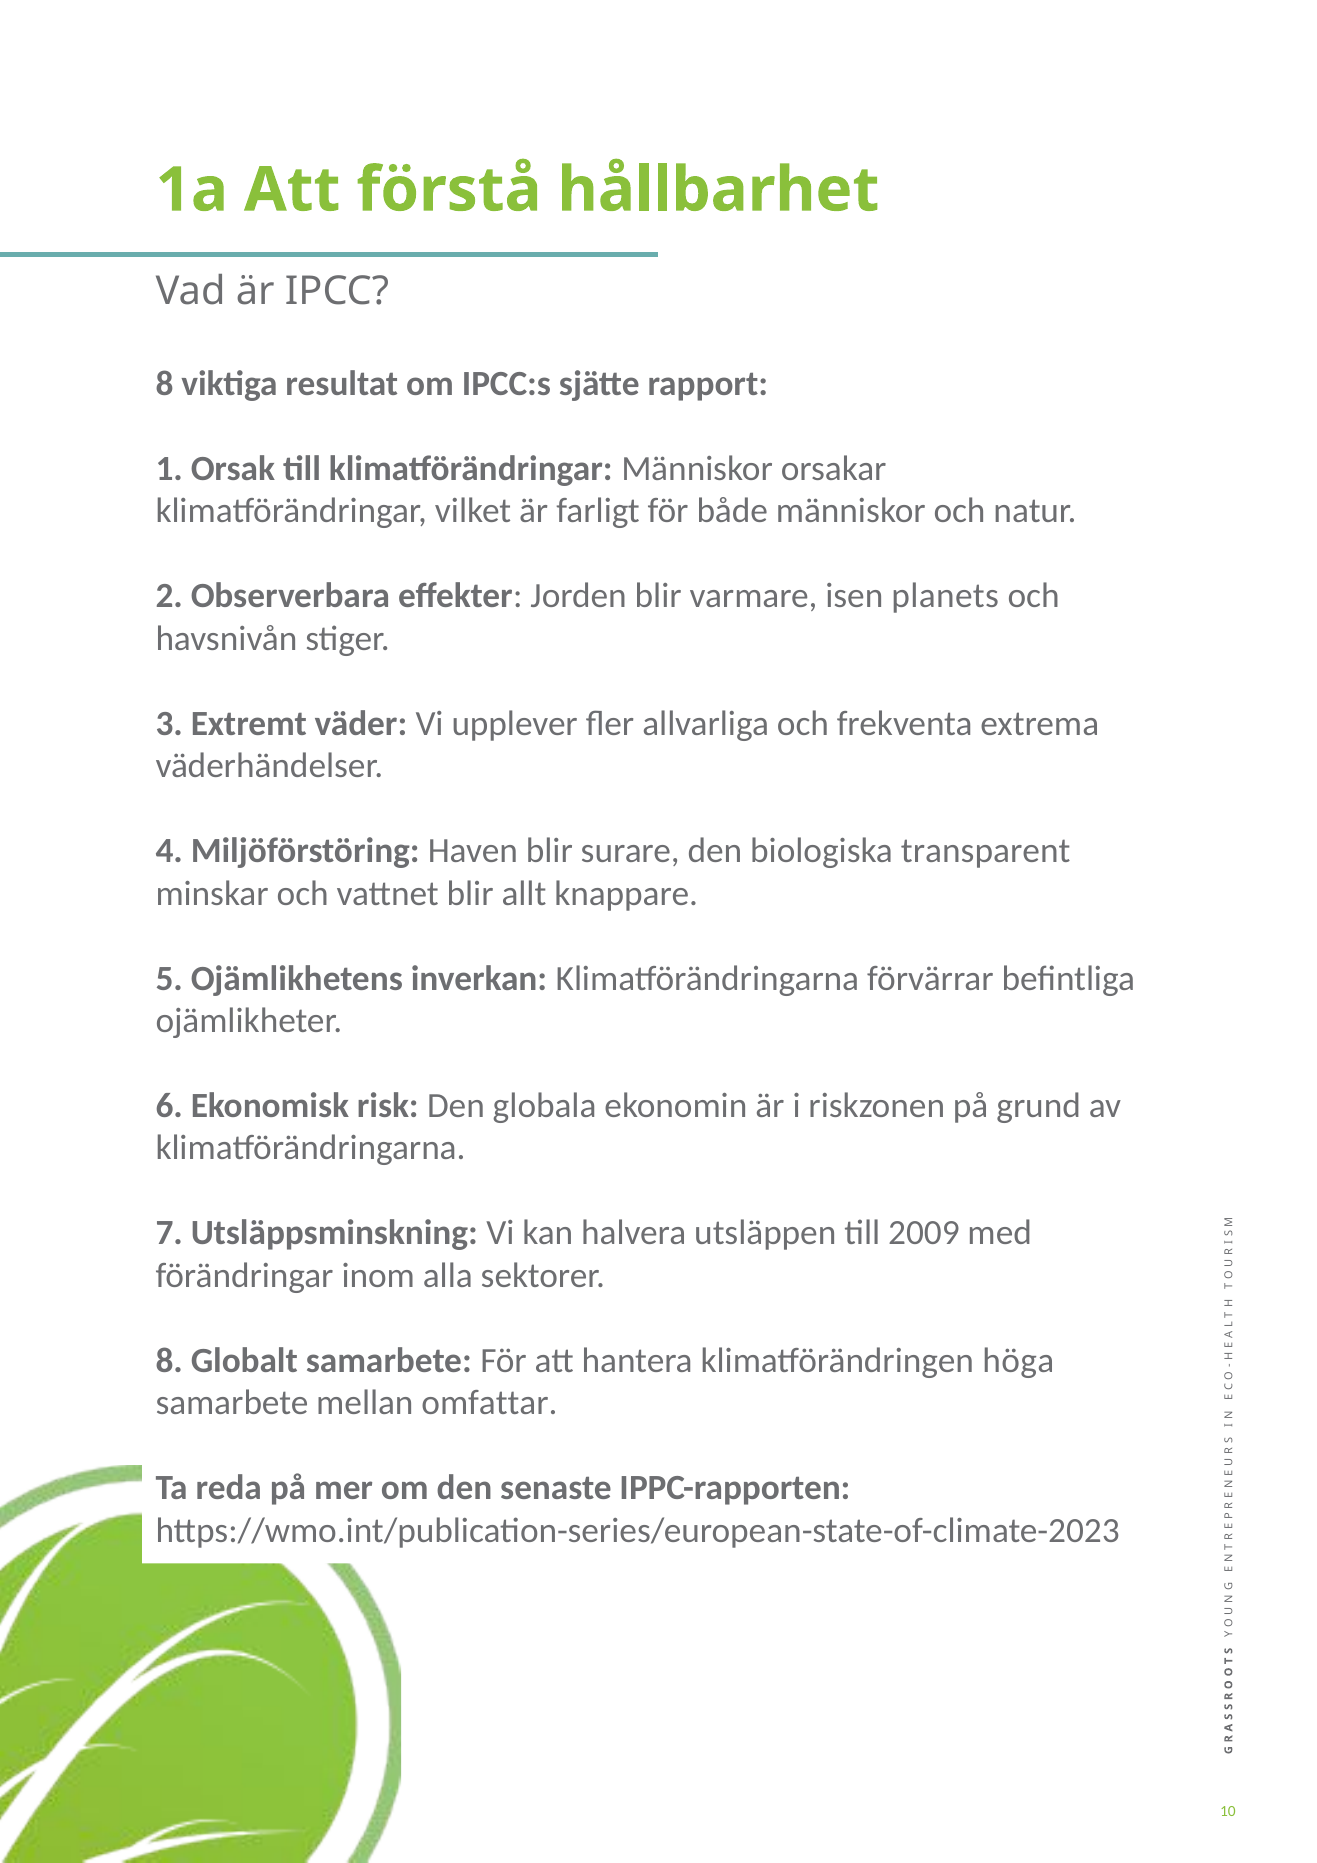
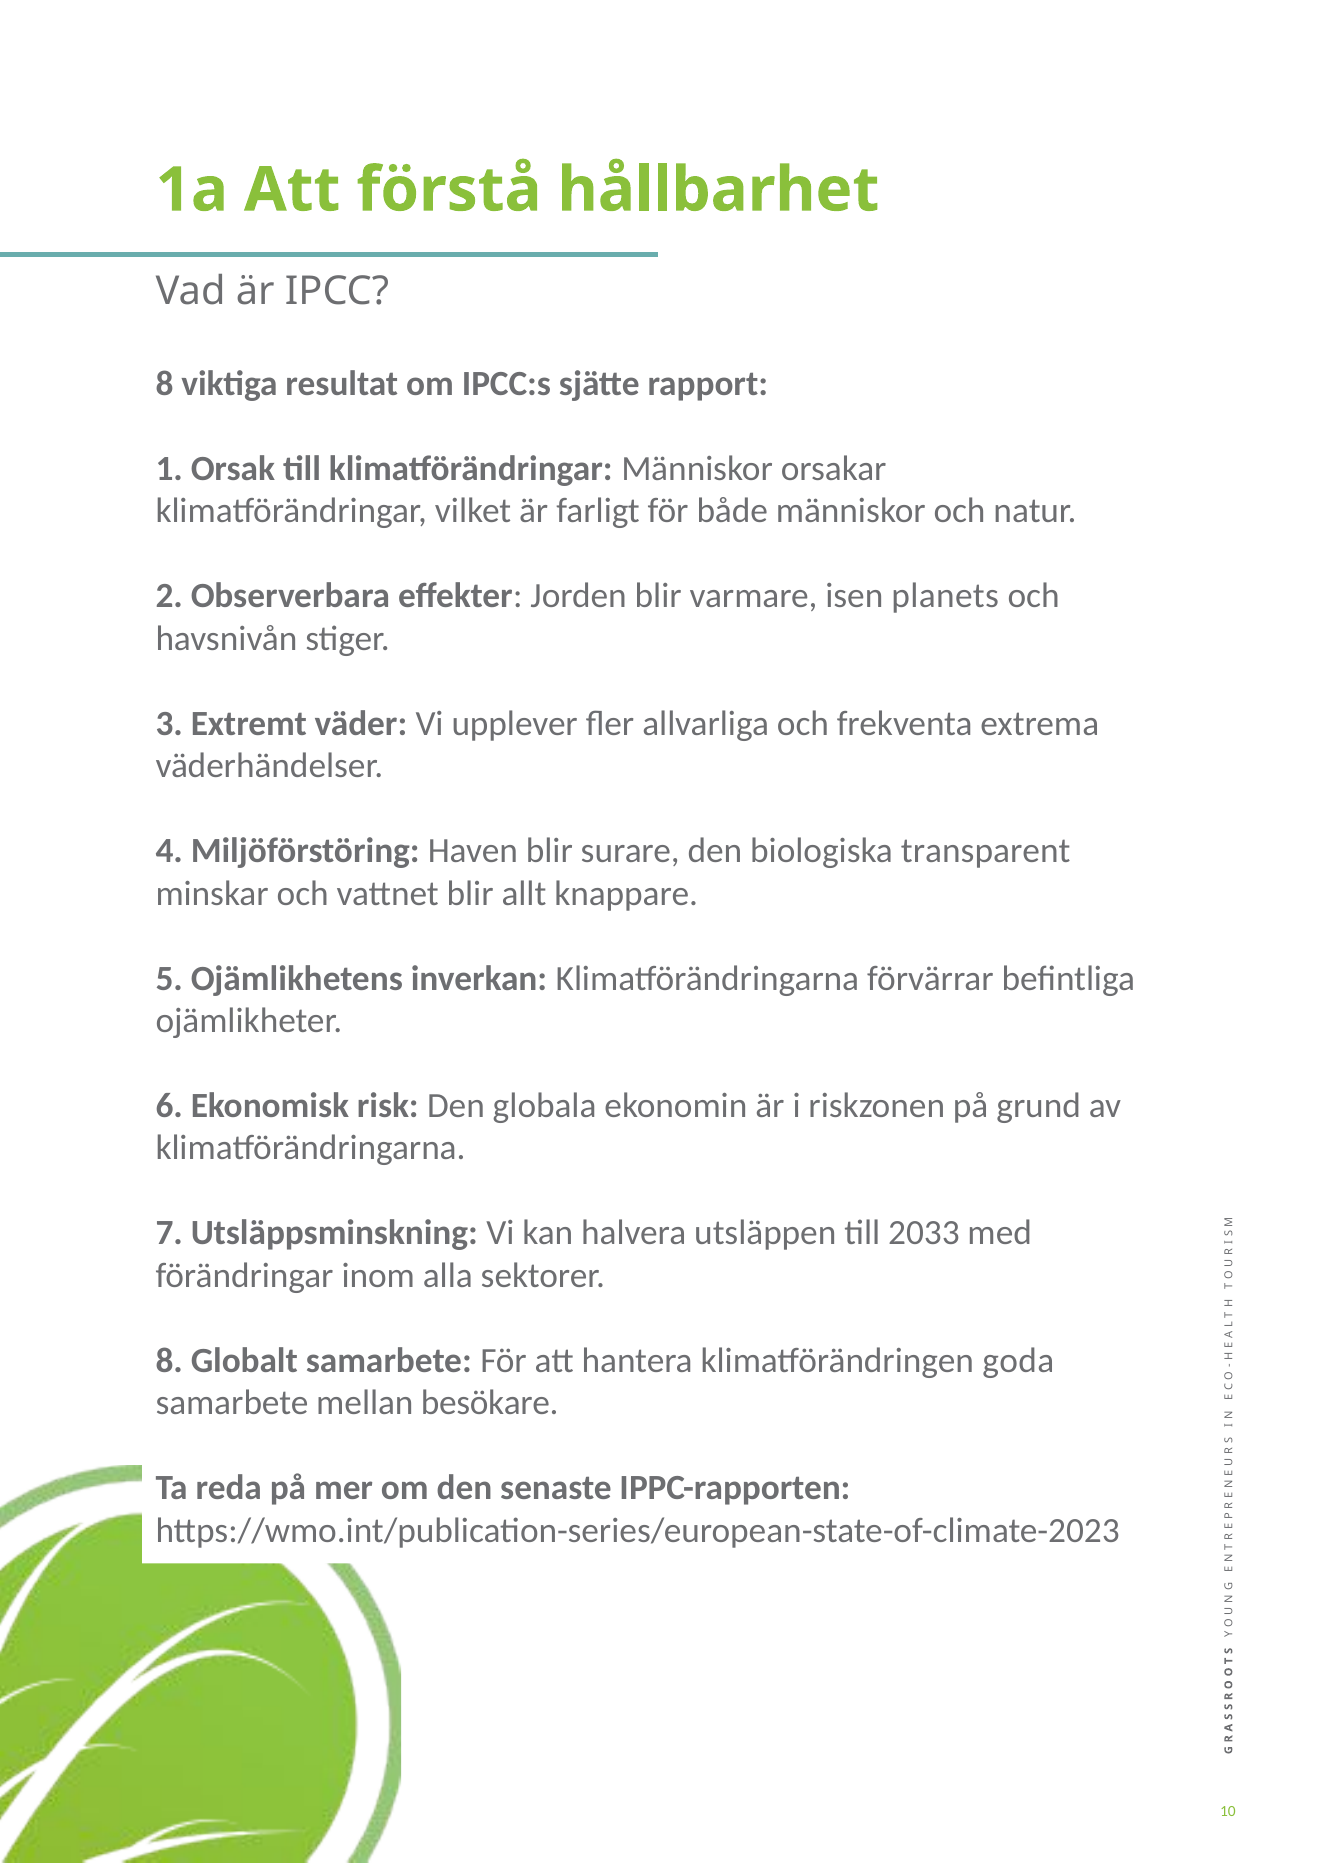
2009: 2009 -> 2033
höga: höga -> goda
omfattar: omfattar -> besökare
